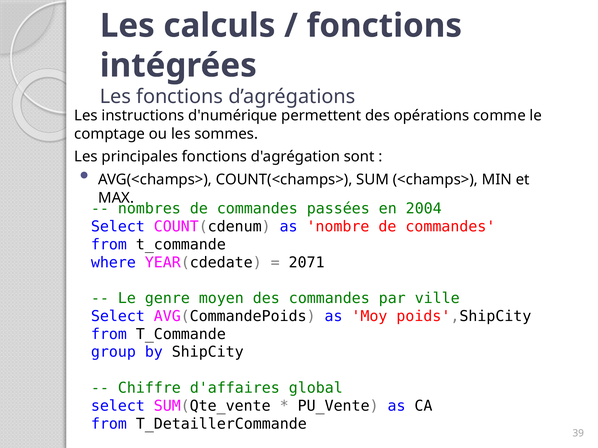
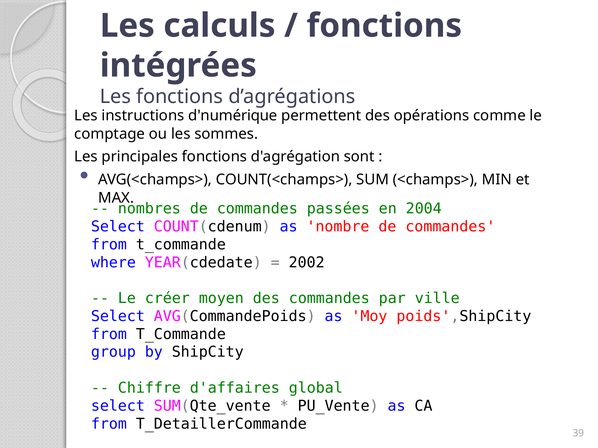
2071: 2071 -> 2002
genre: genre -> créer
